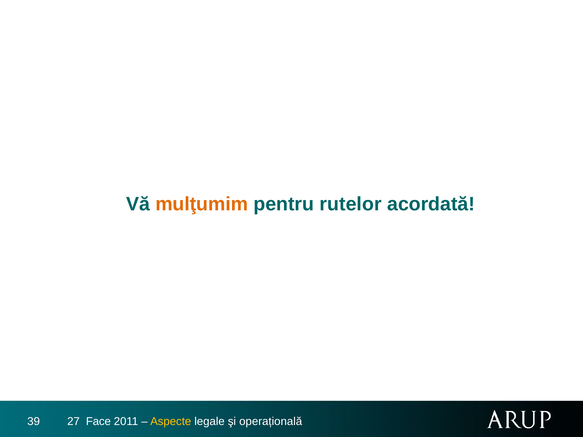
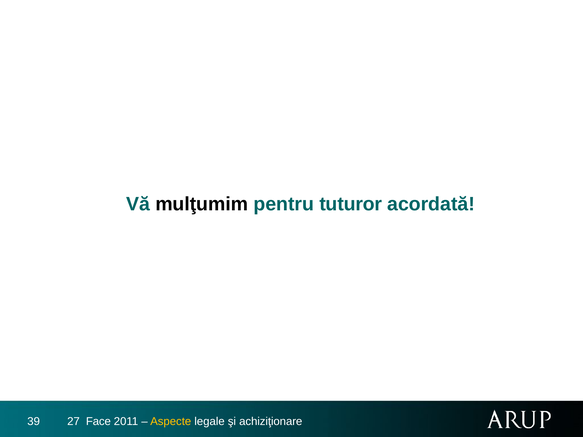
mulţumim colour: orange -> black
rutelor: rutelor -> tuturor
operațională: operațională -> achiziţionare
